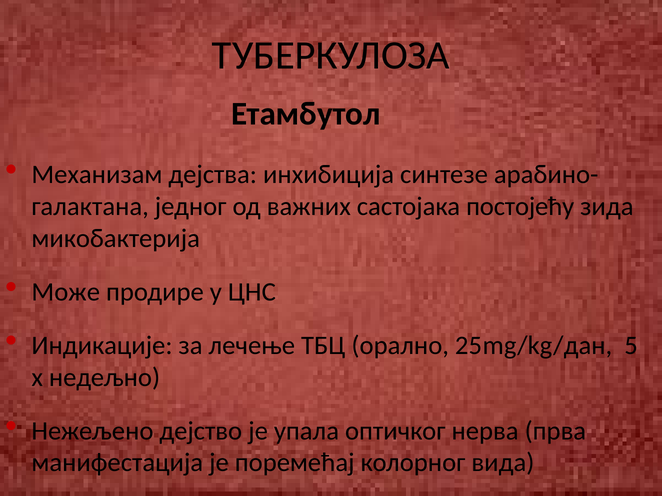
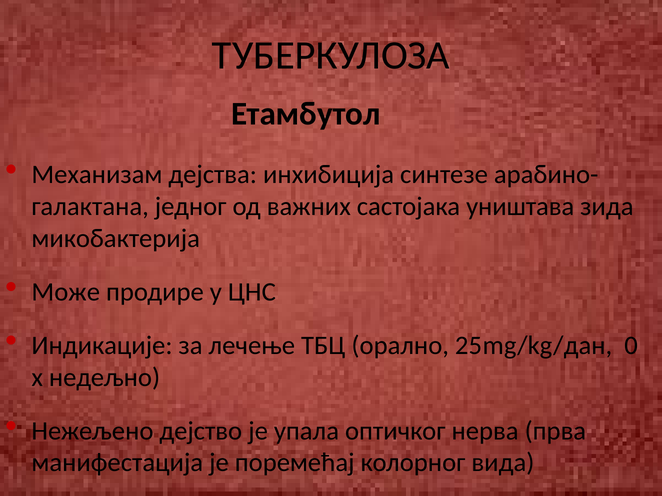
постојећу: постојећу -> уништава
5: 5 -> 0
